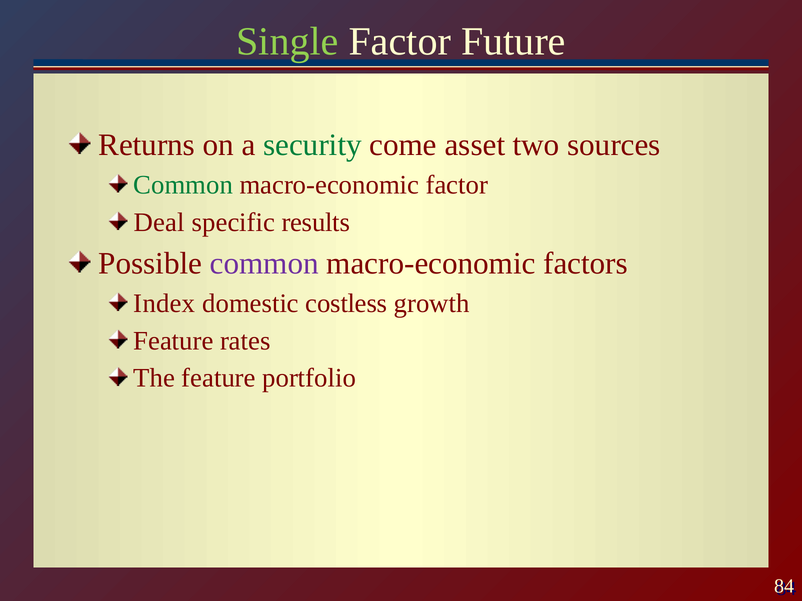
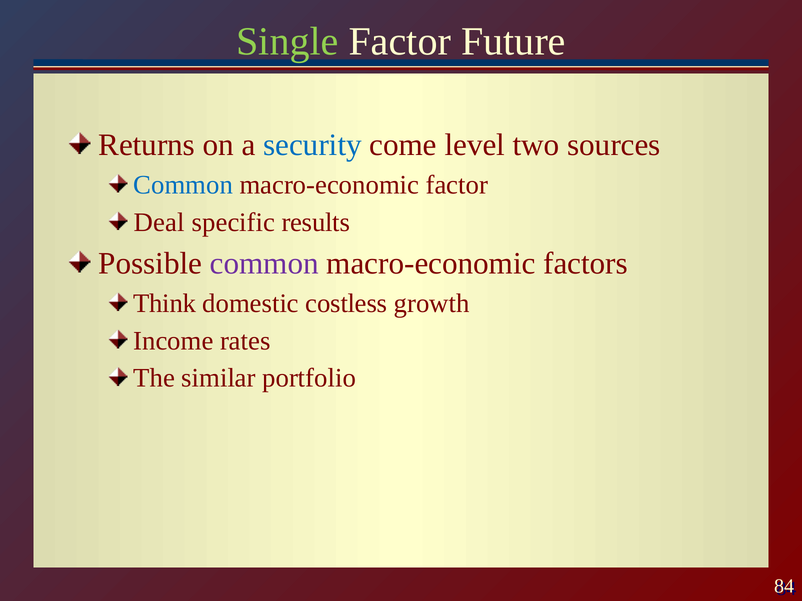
security colour: green -> blue
asset: asset -> level
Common at (183, 185) colour: green -> blue
Index: Index -> Think
Feature at (173, 341): Feature -> Income
The feature: feature -> similar
